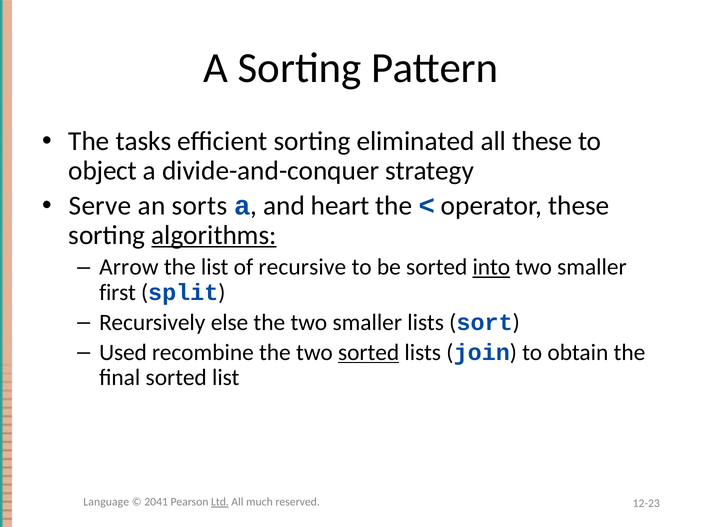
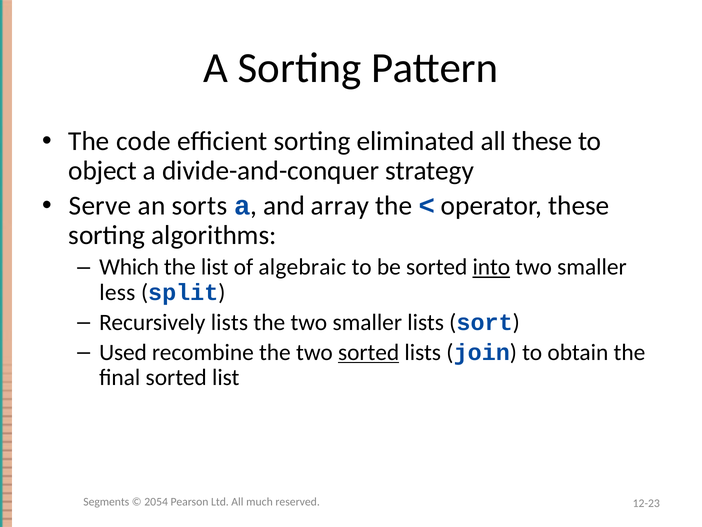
tasks: tasks -> code
heart: heart -> array
algorithms underline: present -> none
Arrow: Arrow -> Which
recursive: recursive -> algebraic
first: first -> less
Recursively else: else -> lists
Language: Language -> Segments
2041: 2041 -> 2054
Ltd underline: present -> none
